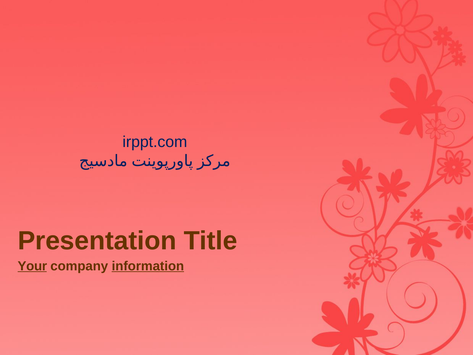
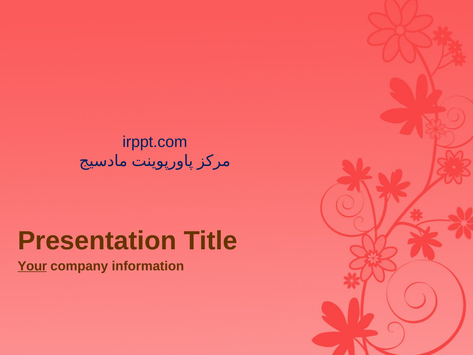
information underline: present -> none
